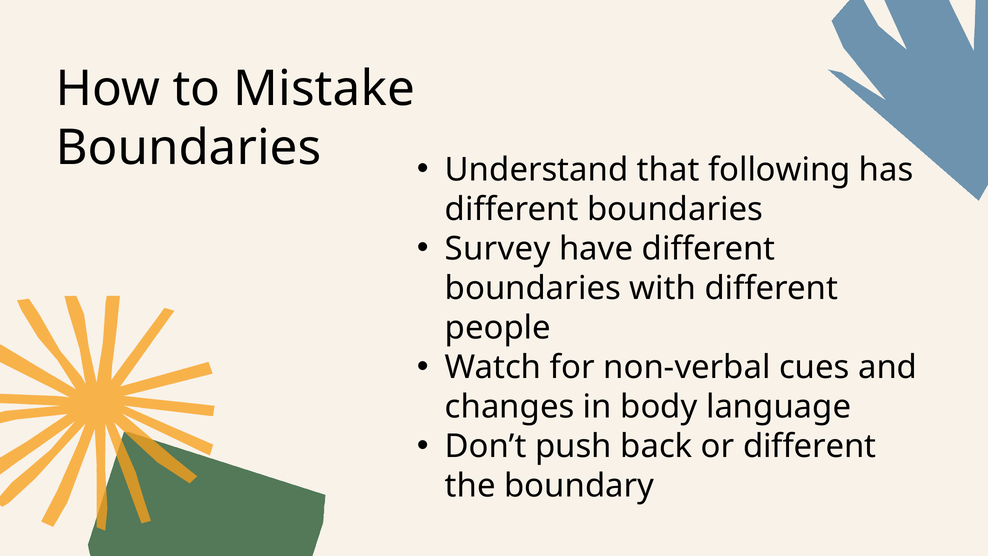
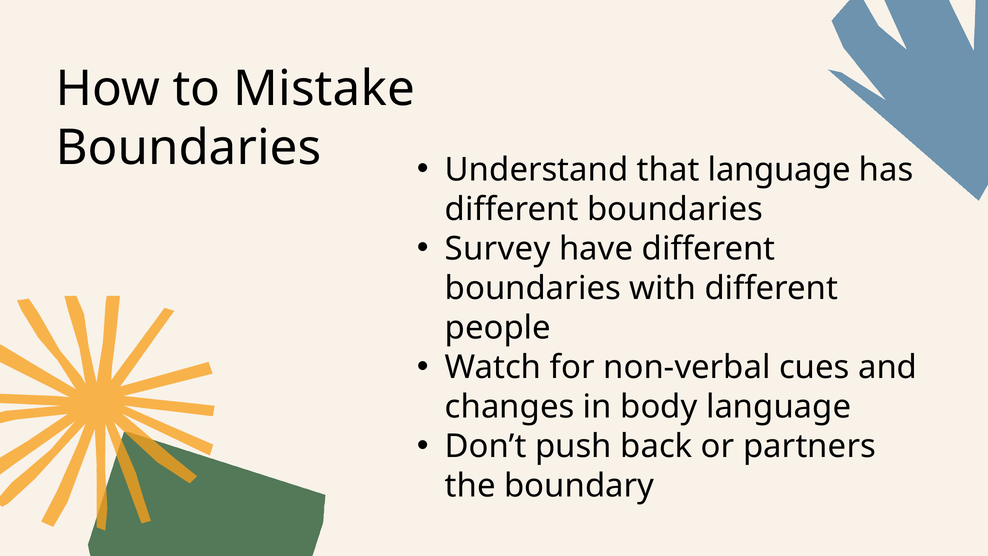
that following: following -> language
or different: different -> partners
